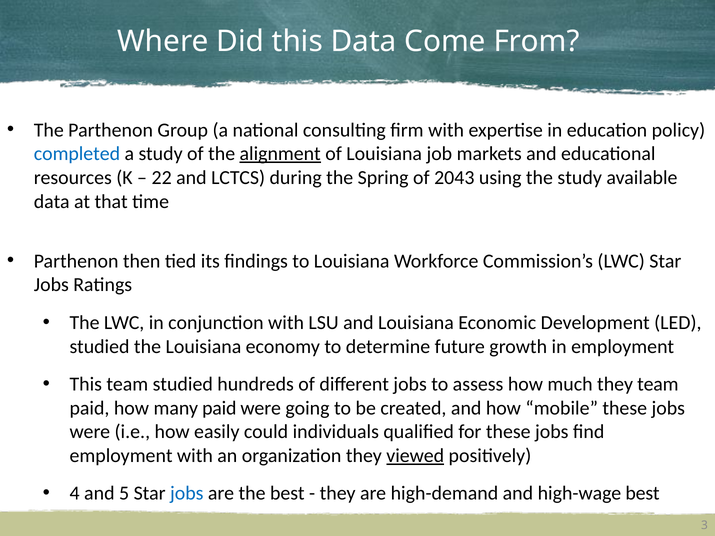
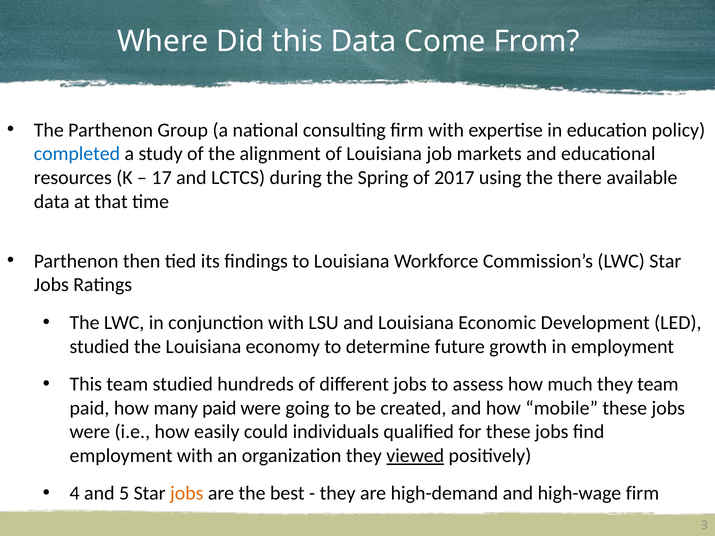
alignment underline: present -> none
22: 22 -> 17
2043: 2043 -> 2017
the study: study -> there
jobs at (187, 494) colour: blue -> orange
high-wage best: best -> firm
